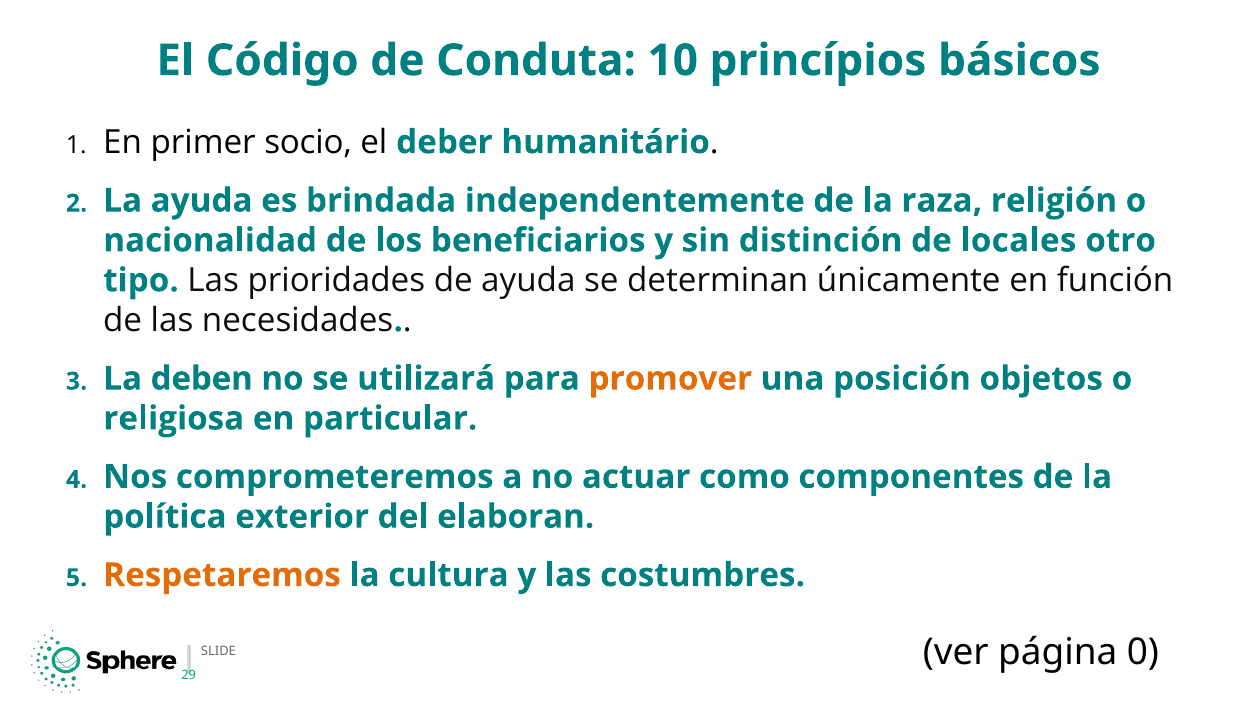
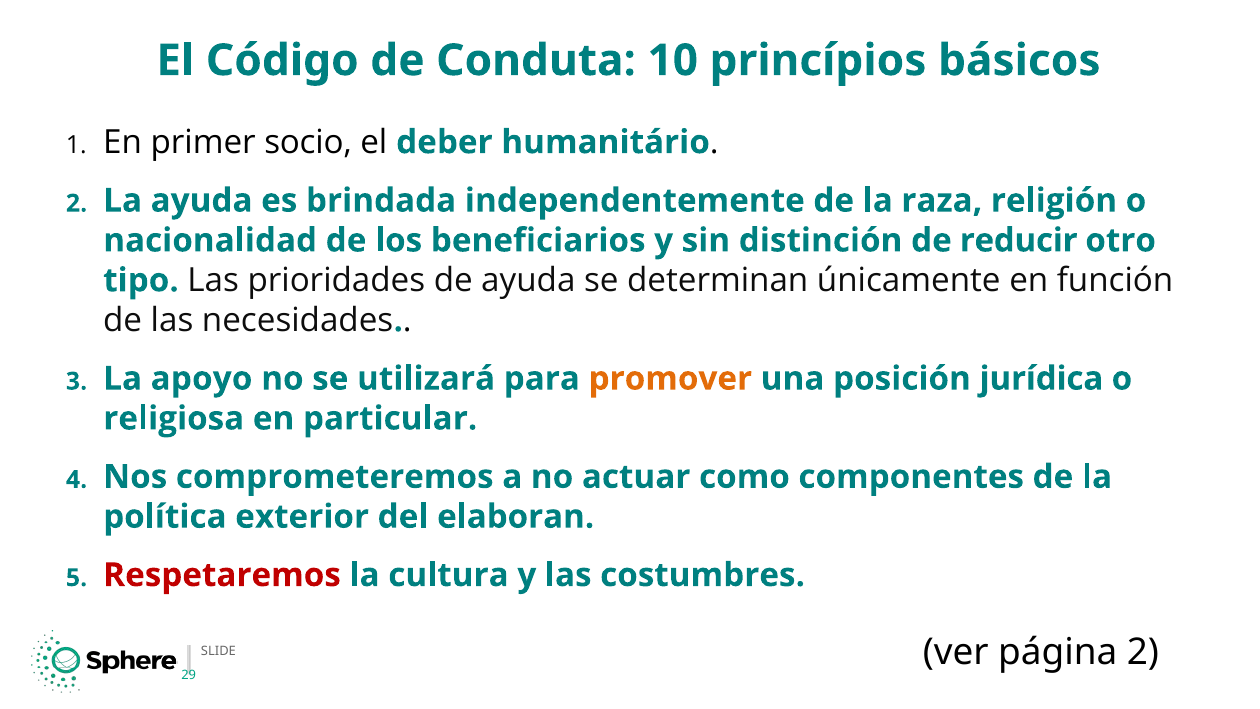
locales: locales -> reducir
deben: deben -> apoyo
objetos: objetos -> jurídica
Respetaremos colour: orange -> red
página 0: 0 -> 2
